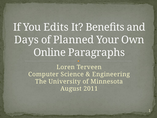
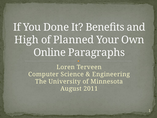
Edits: Edits -> Done
Days: Days -> High
